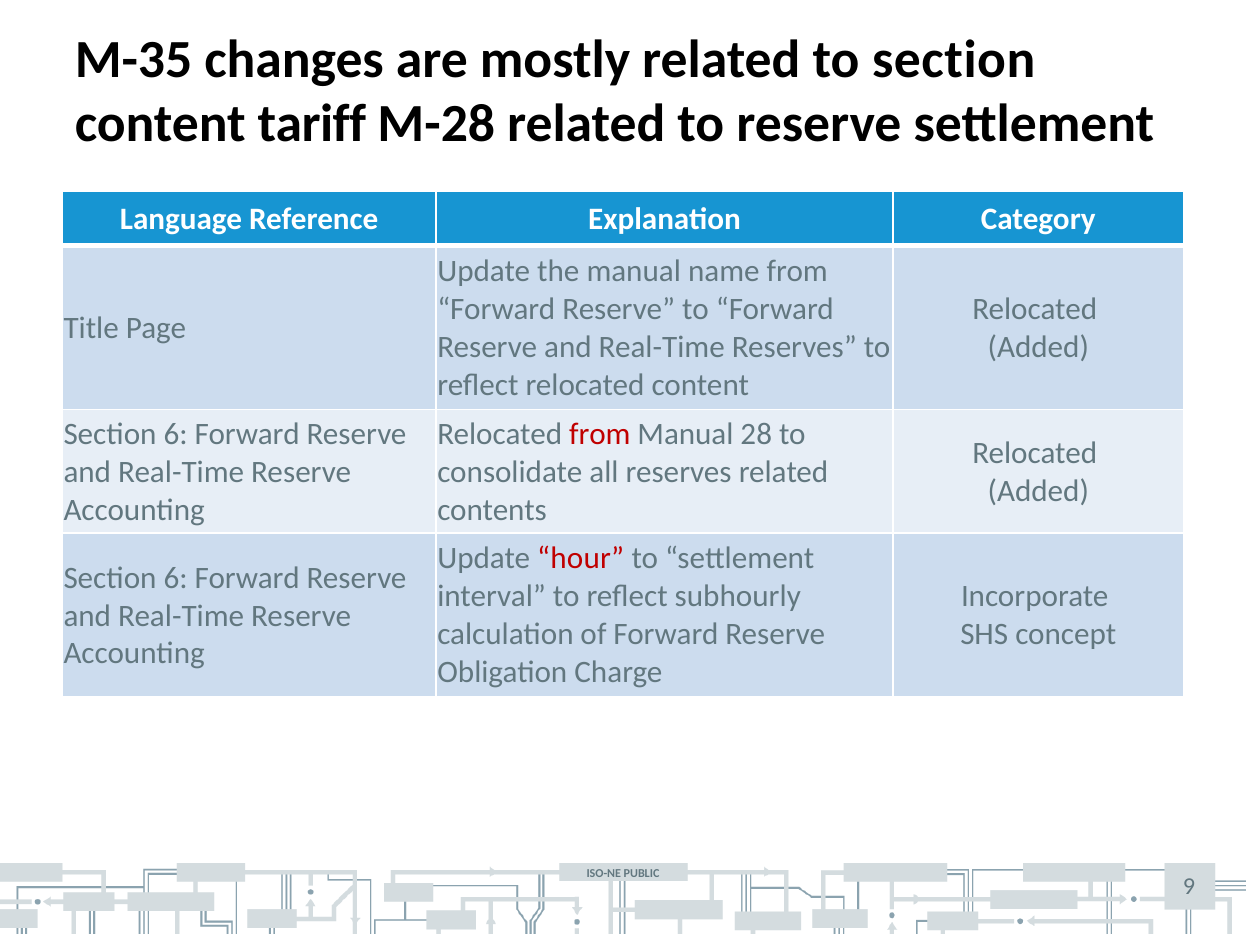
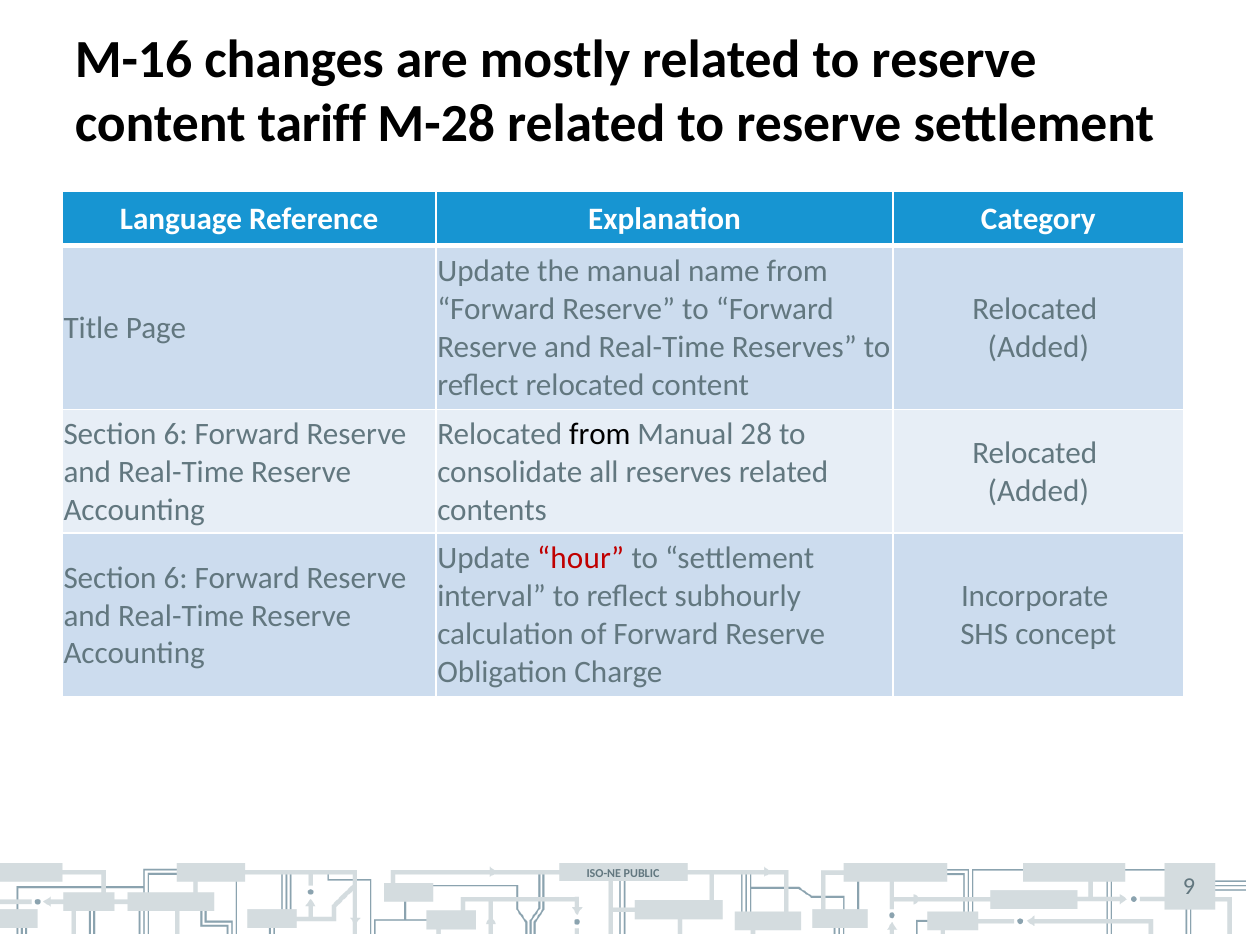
M-35: M-35 -> M-16
mostly related to section: section -> reserve
from at (600, 434) colour: red -> black
